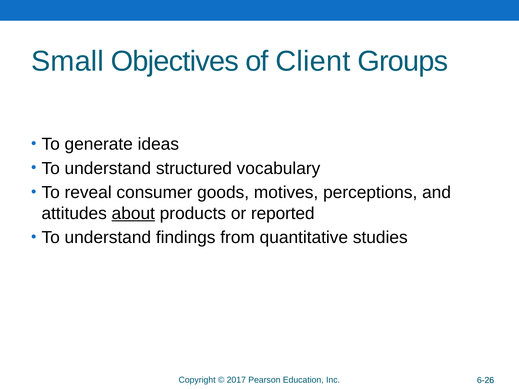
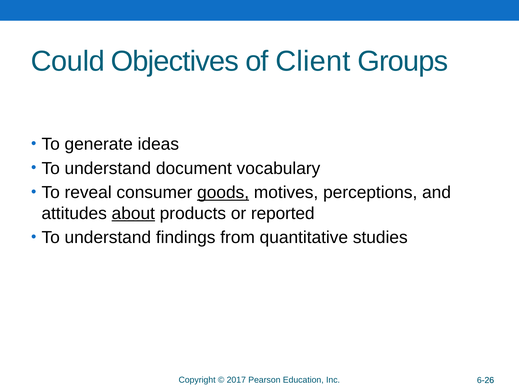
Small: Small -> Could
structured: structured -> document
goods underline: none -> present
